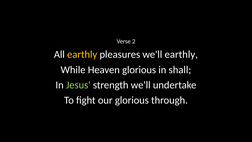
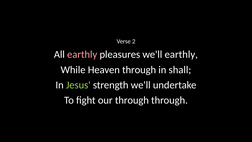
earthly at (82, 54) colour: yellow -> pink
Heaven glorious: glorious -> through
our glorious: glorious -> through
